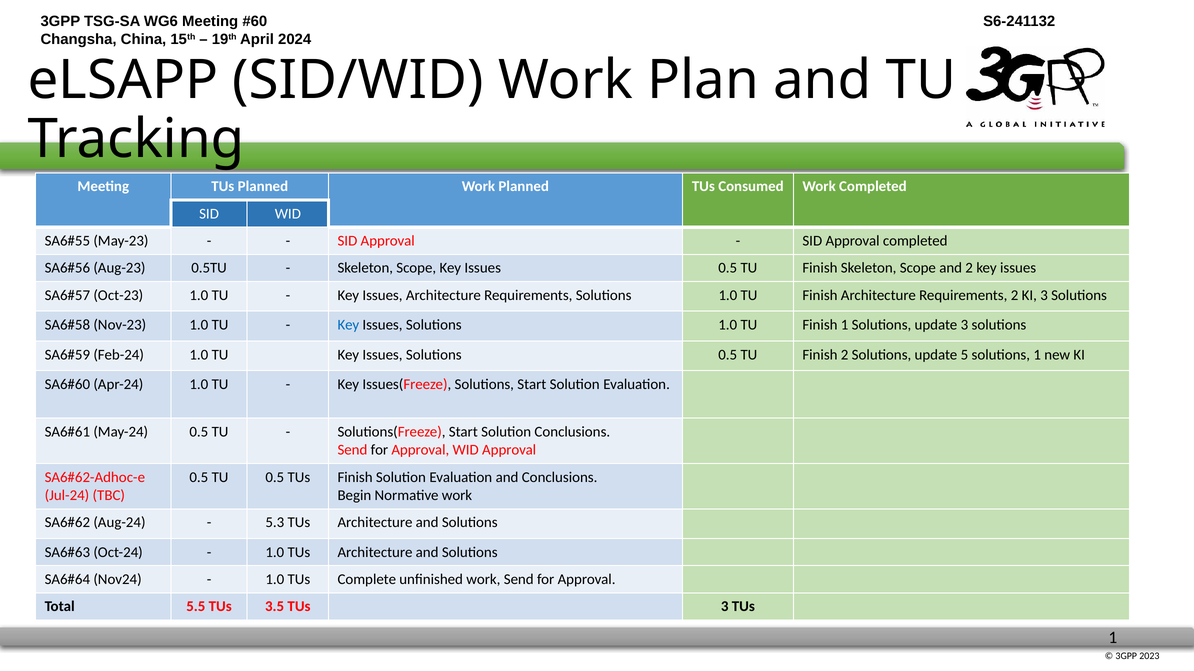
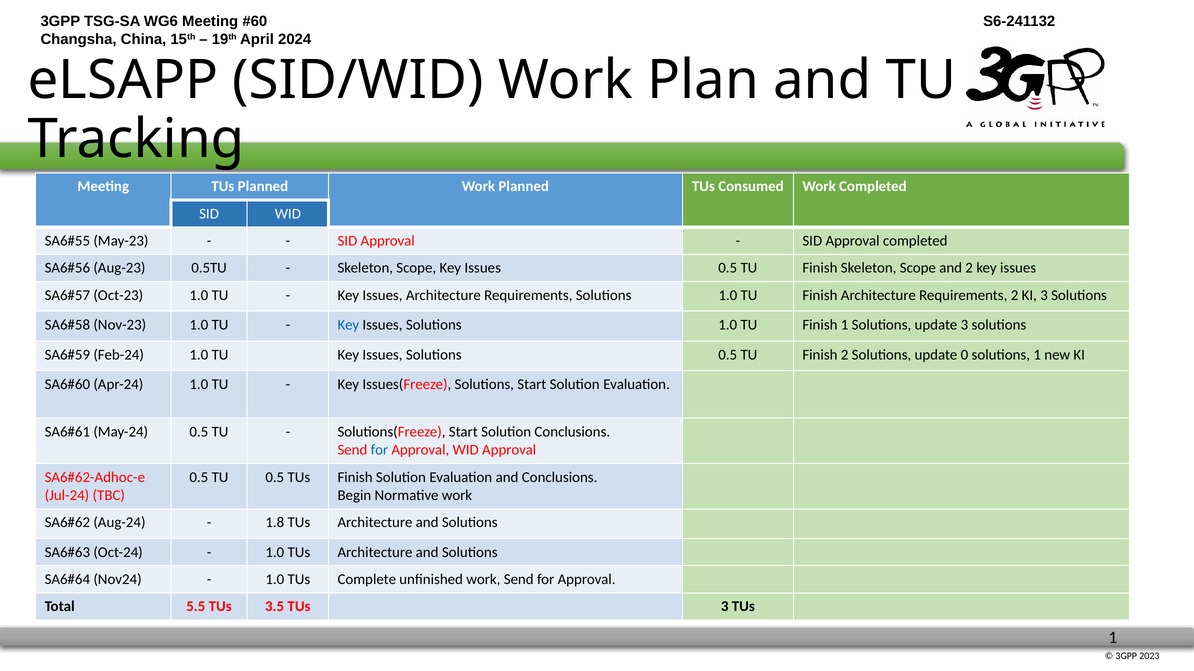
5: 5 -> 0
for at (379, 450) colour: black -> blue
5.3: 5.3 -> 1.8
